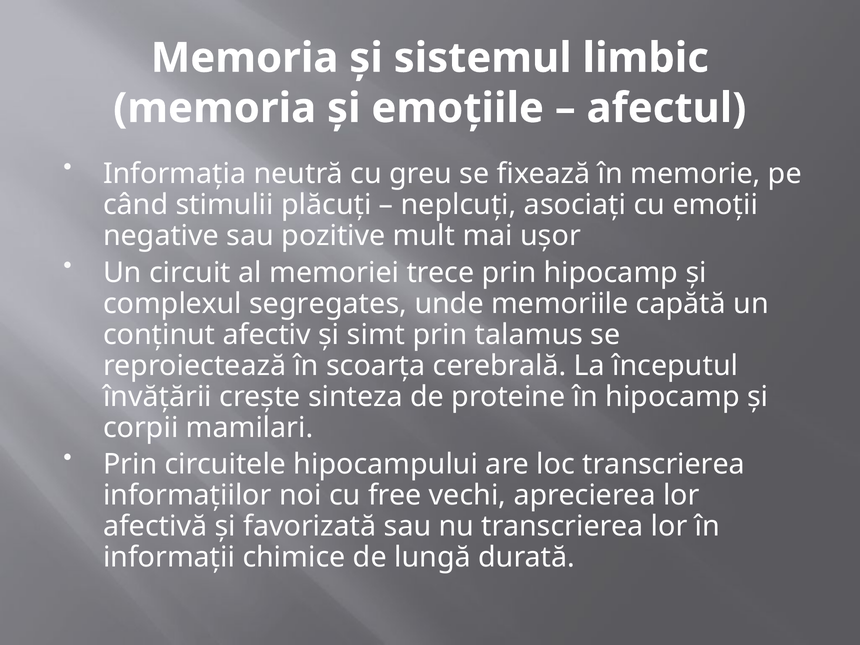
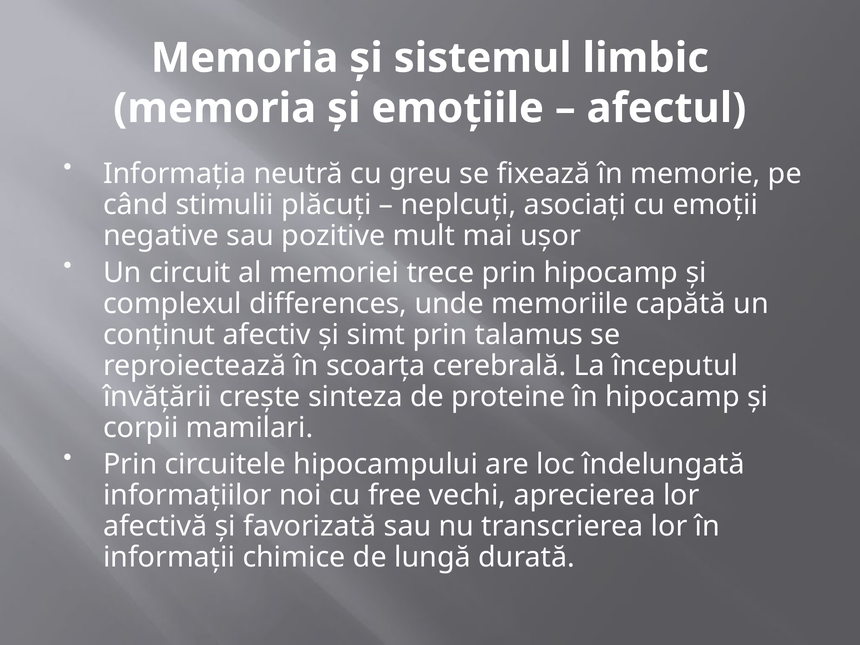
segregates: segregates -> differences
loc transcrierea: transcrierea -> îndelungată
